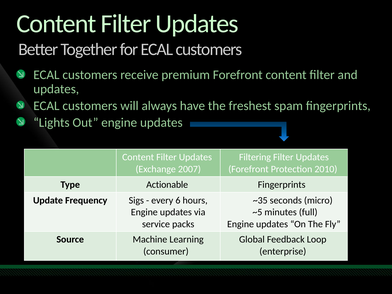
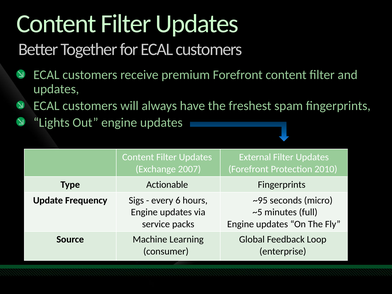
Filtering: Filtering -> External
~35: ~35 -> ~95
